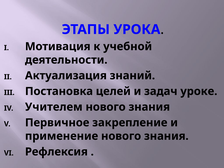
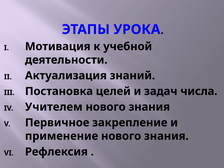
уроке: уроке -> числа
